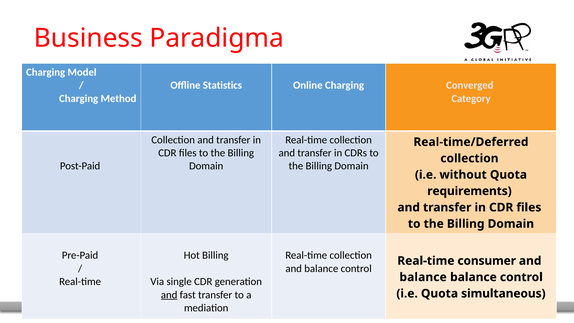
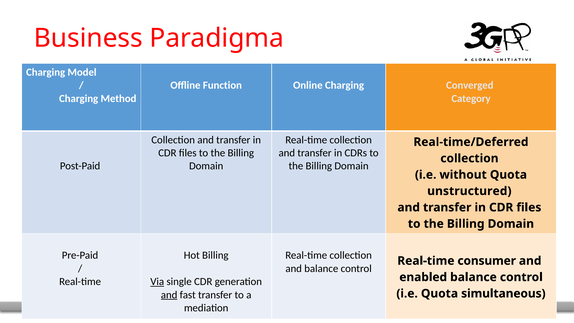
Statistics: Statistics -> Function
requirements: requirements -> unstructured
balance at (423, 277): balance -> enabled
Via underline: none -> present
